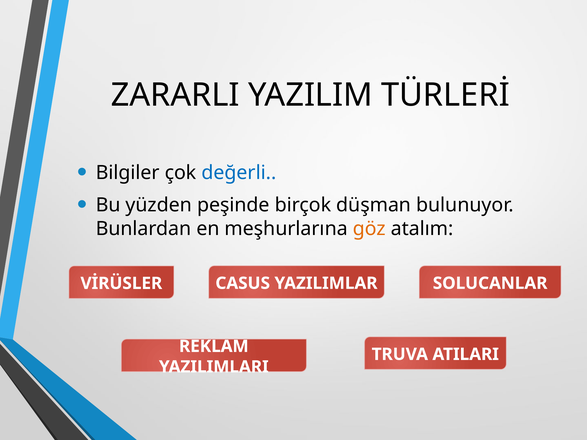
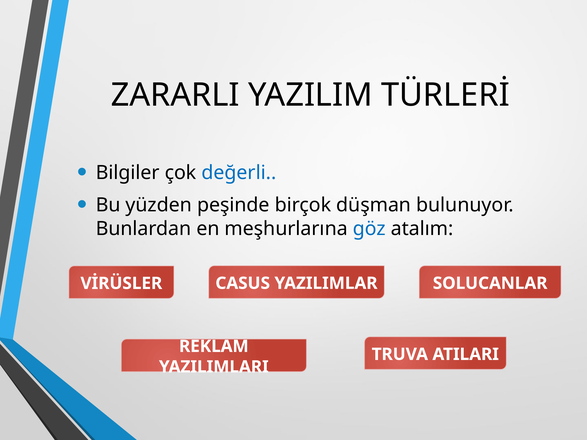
göz colour: orange -> blue
